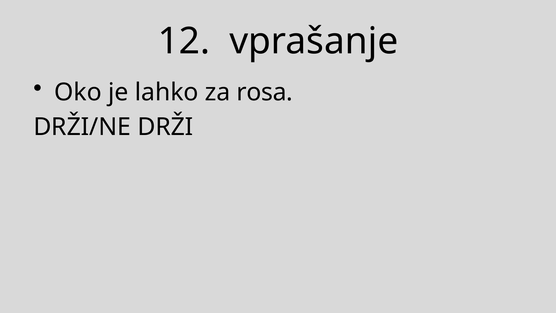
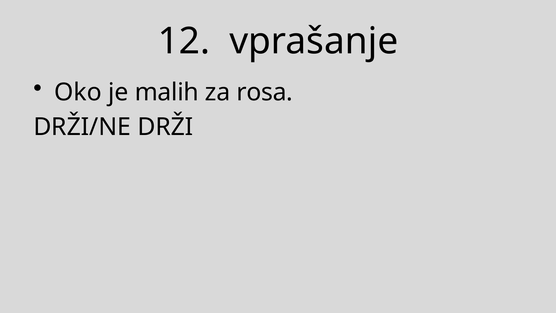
lahko: lahko -> malih
